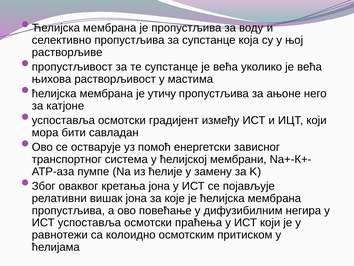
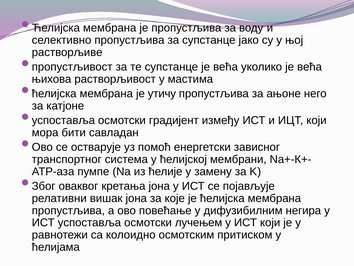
која: која -> јако
праћења: праћења -> лучењем
